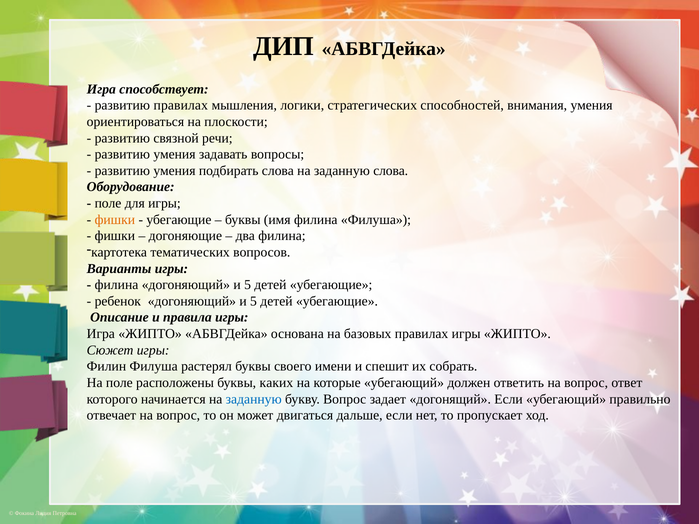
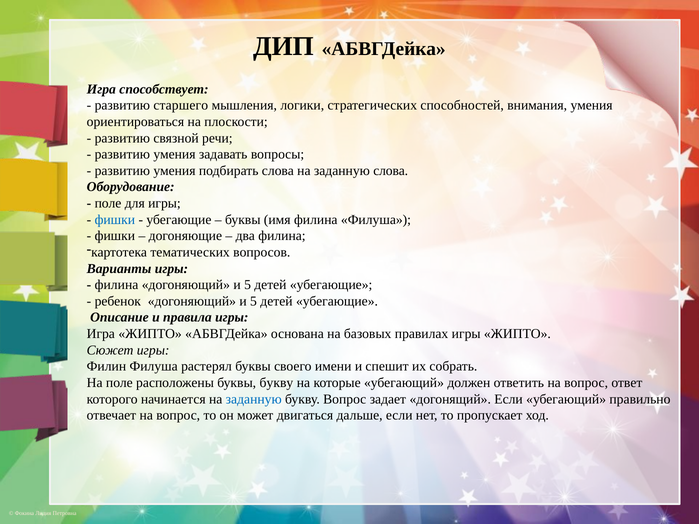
развитию правилах: правилах -> старшего
фишки at (115, 220) colour: orange -> blue
буквы каких: каких -> букву
